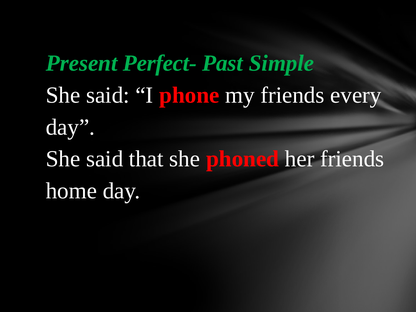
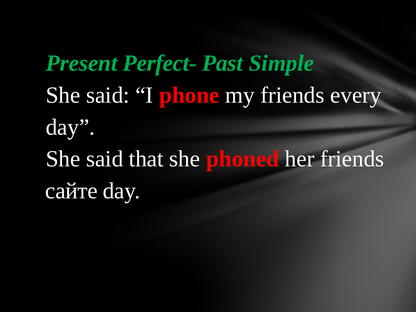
home: home -> сайте
